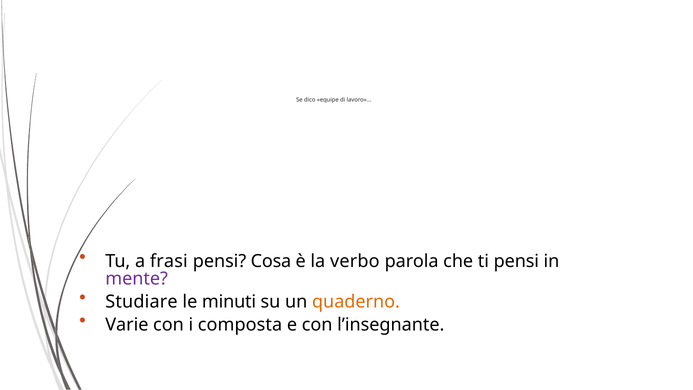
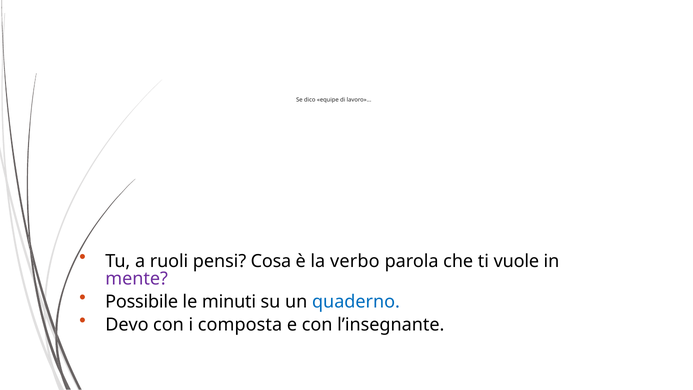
frasi: frasi -> ruoli
ti pensi: pensi -> vuole
Studiare: Studiare -> Possibile
quaderno colour: orange -> blue
Varie: Varie -> Devo
